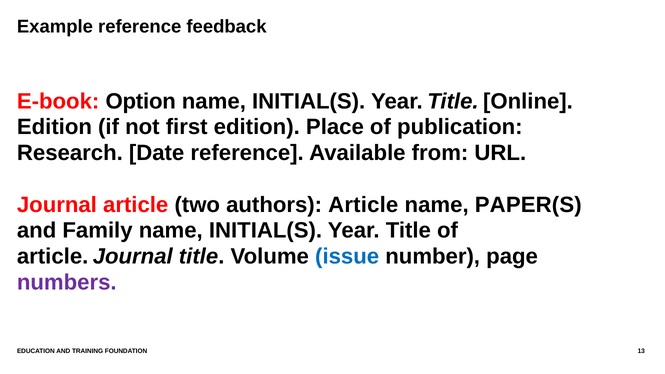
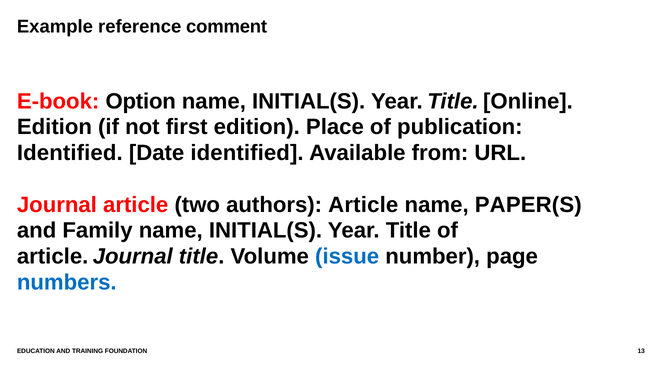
feedback: feedback -> comment
Research at (70, 153): Research -> Identified
Date reference: reference -> identified
numbers colour: purple -> blue
